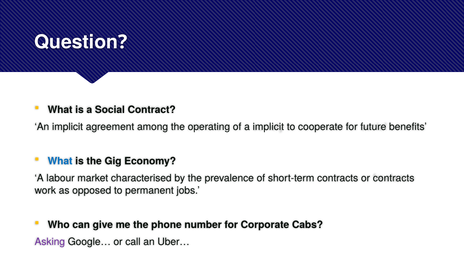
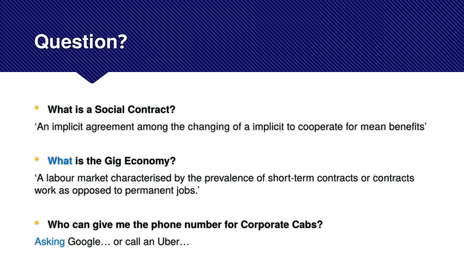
operating: operating -> changing
future: future -> mean
Asking colour: purple -> blue
